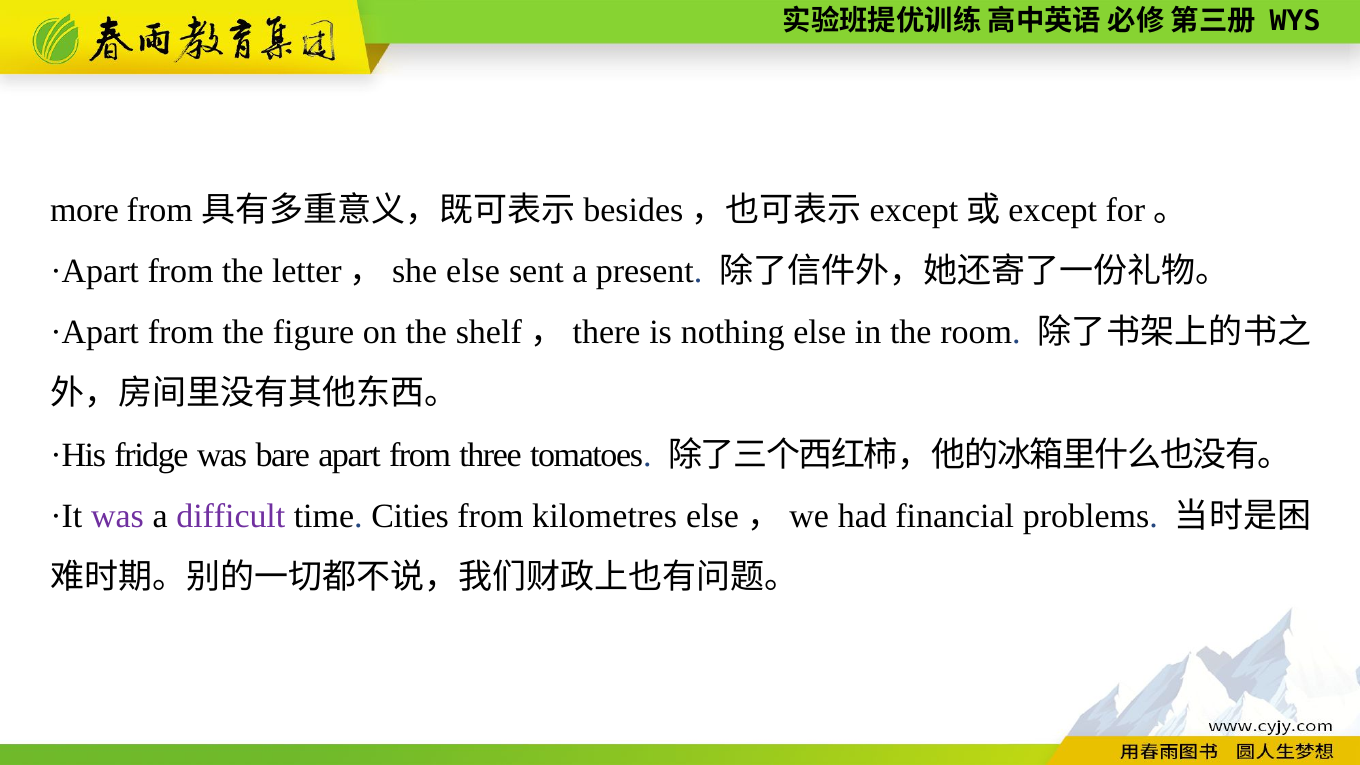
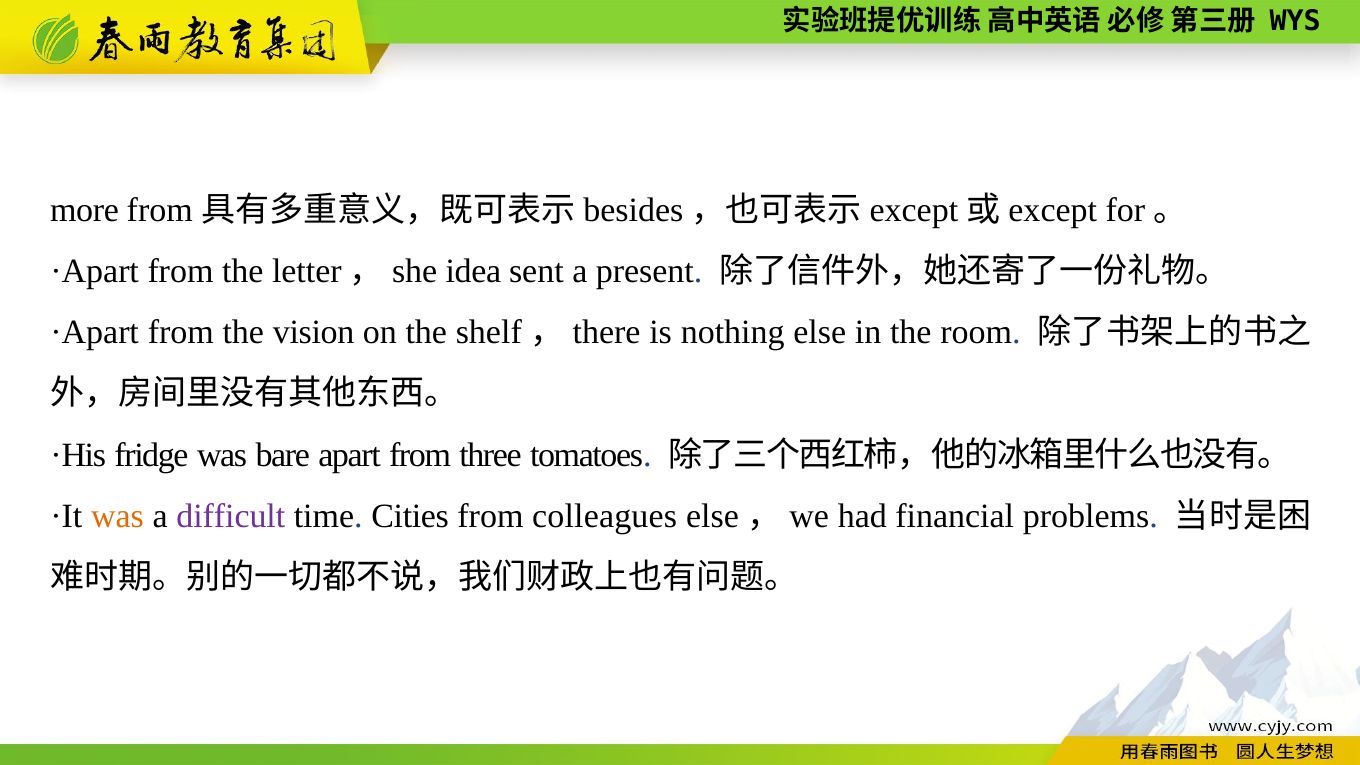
letter，she else: else -> idea
figure: figure -> vision
was at (117, 516) colour: purple -> orange
kilometres: kilometres -> colleagues
